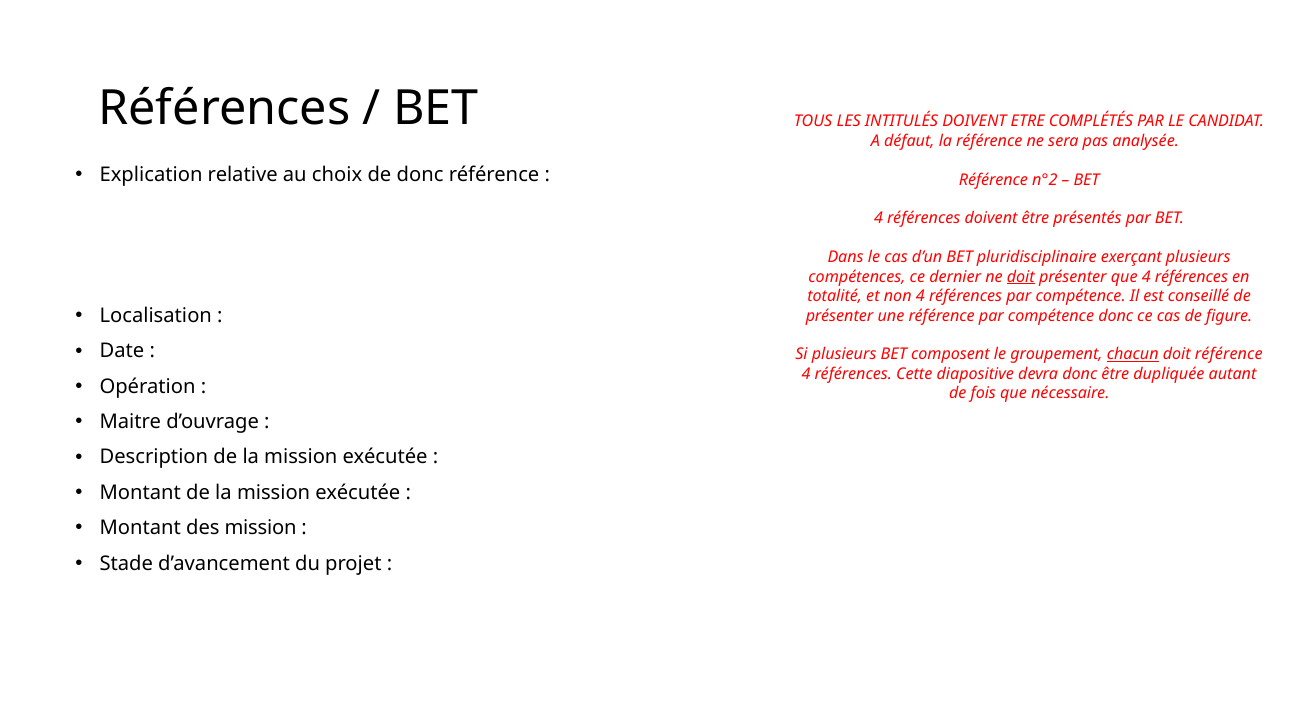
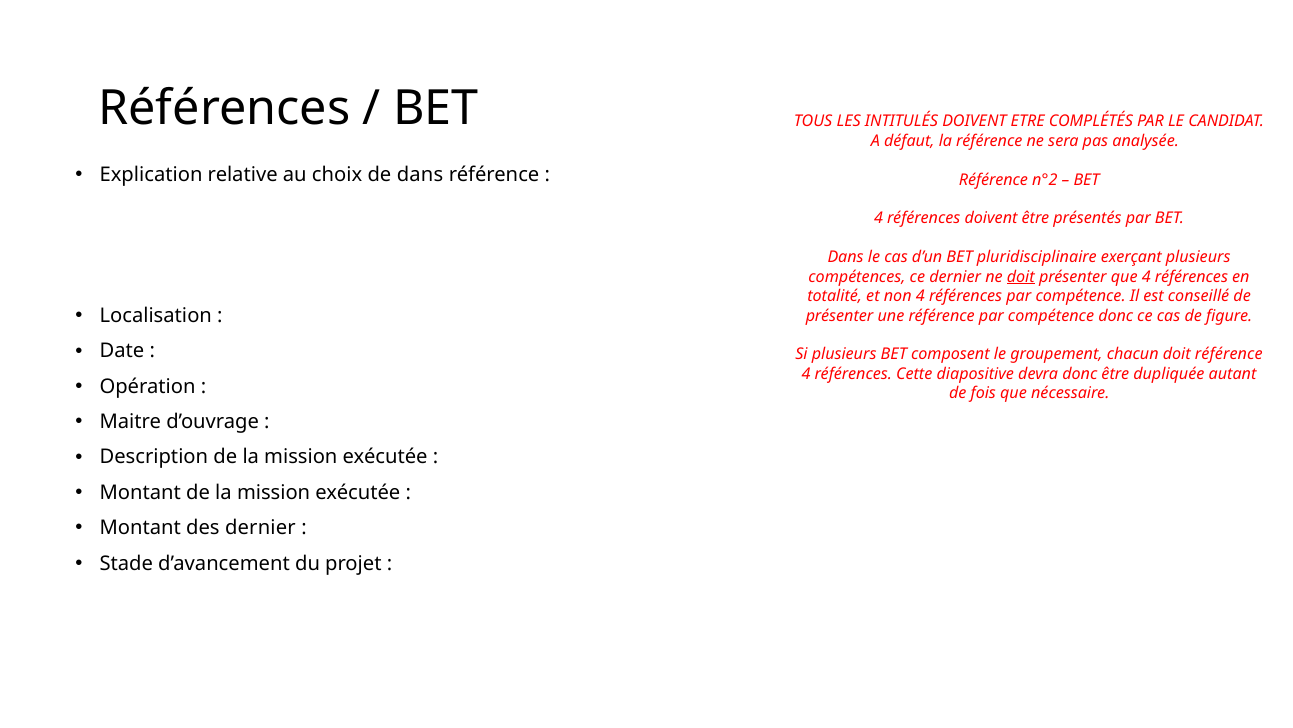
de donc: donc -> dans
chacun underline: present -> none
des mission: mission -> dernier
